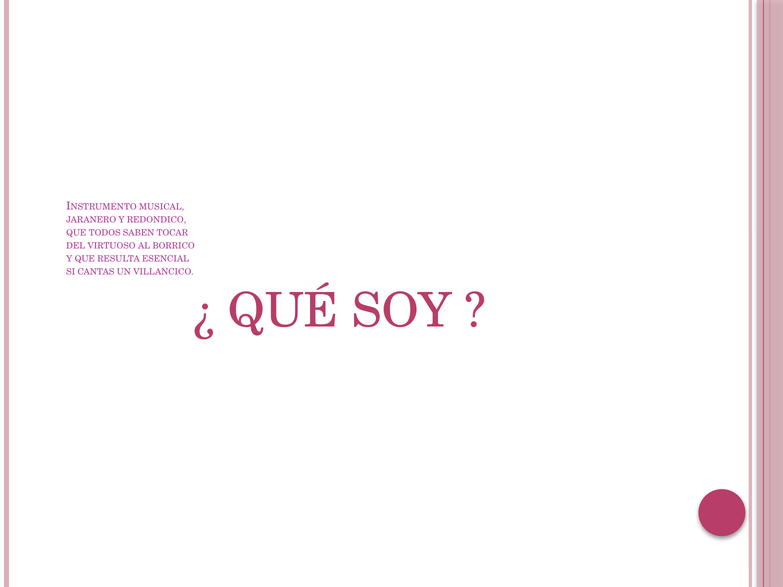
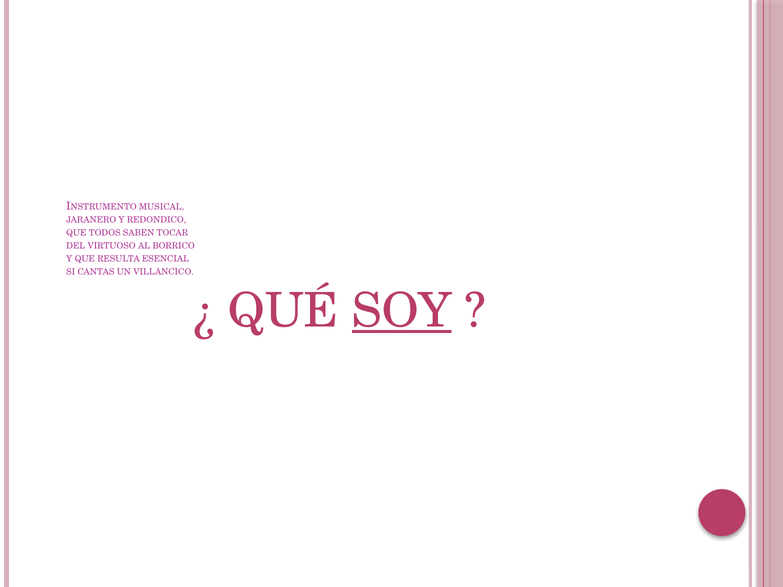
SOY underline: none -> present
